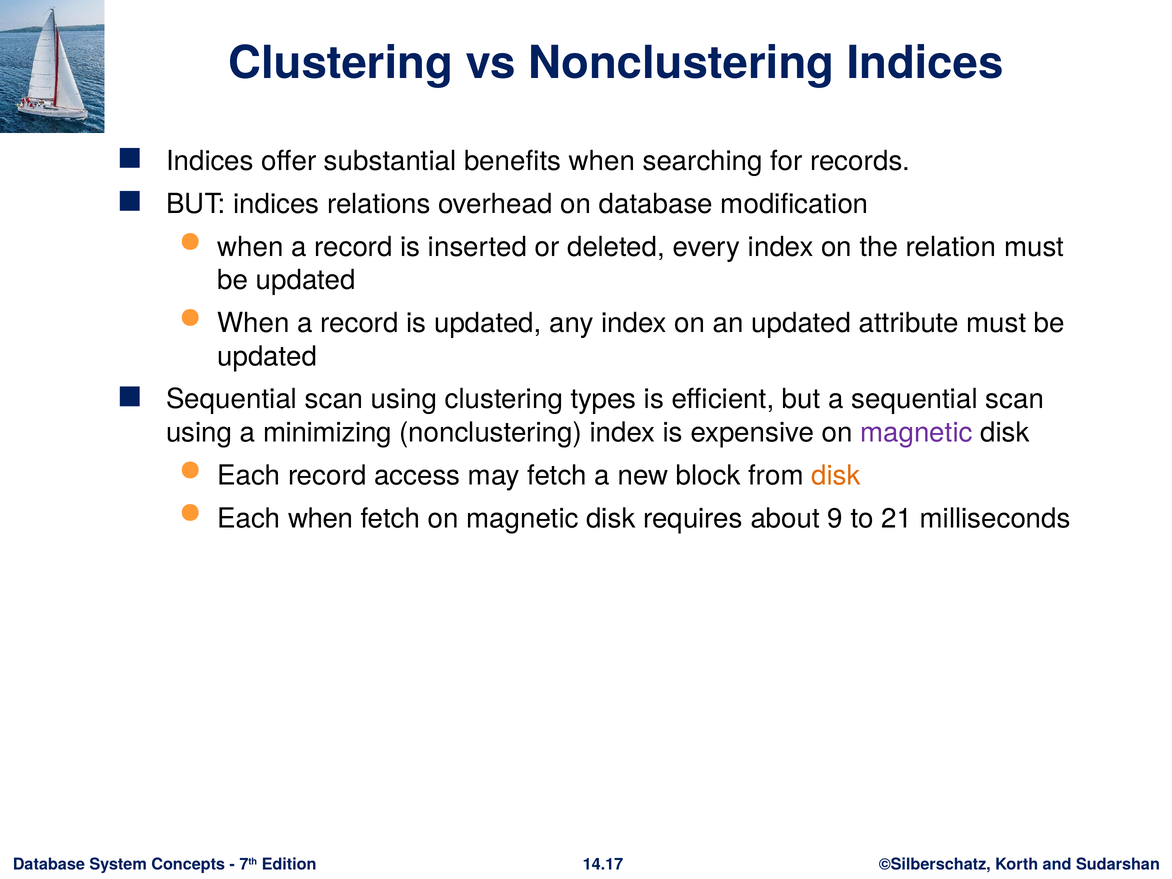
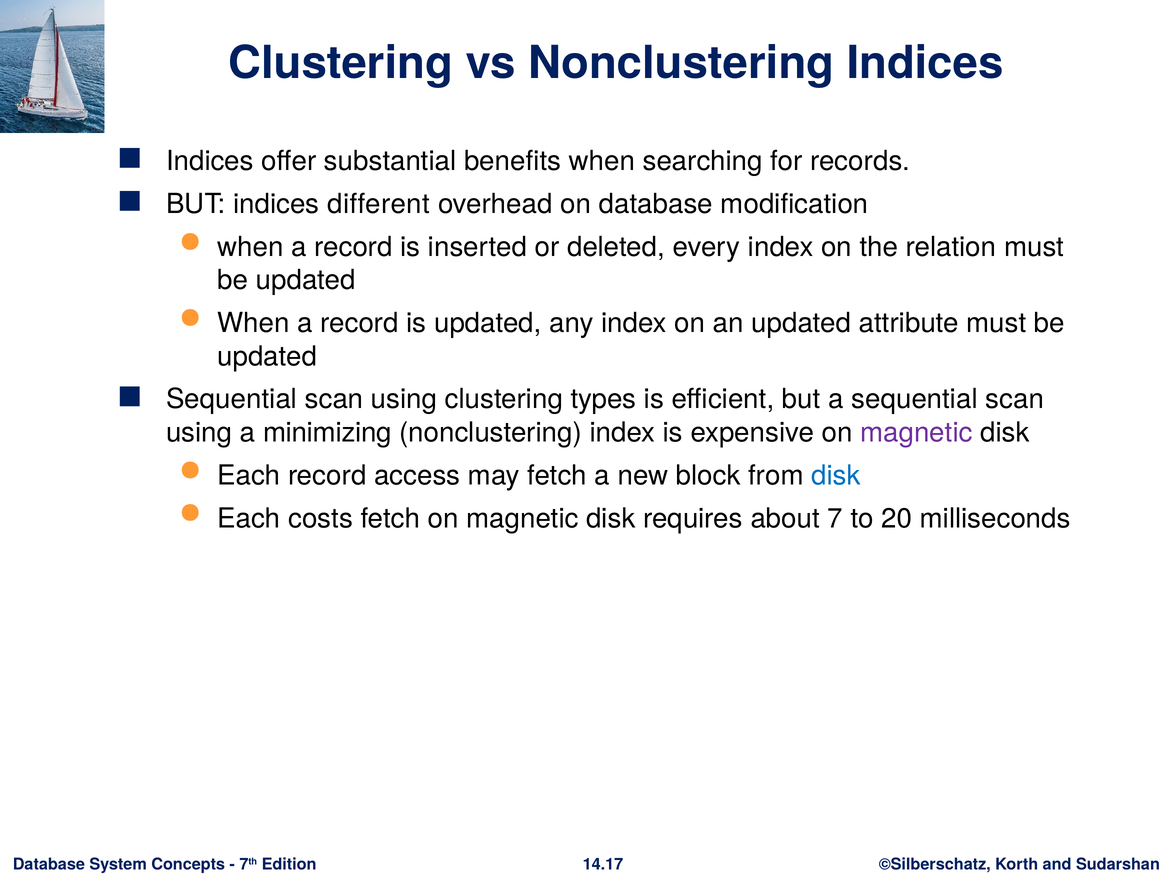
relations: relations -> different
disk at (836, 475) colour: orange -> blue
Each when: when -> costs
9: 9 -> 7
21: 21 -> 20
